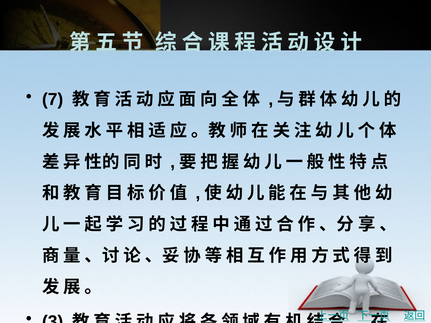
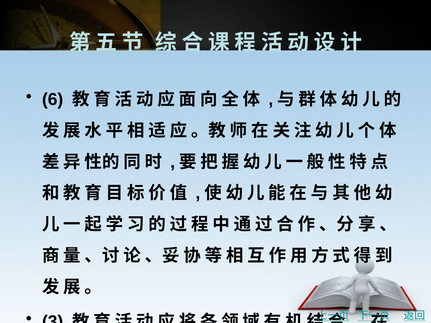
7: 7 -> 6
